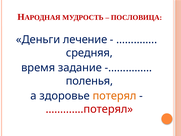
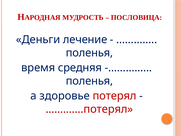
средняя at (89, 53): средняя -> поленья
задание: задание -> средняя
потерял colour: orange -> red
